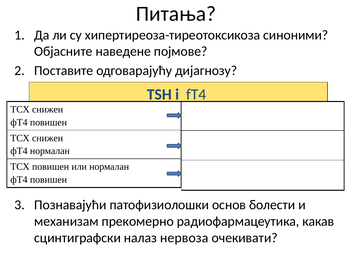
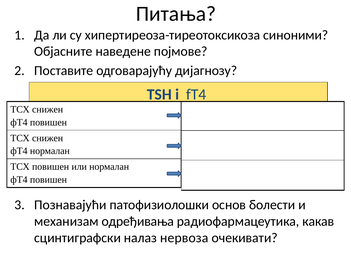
прекомерно: прекомерно -> одређивања
